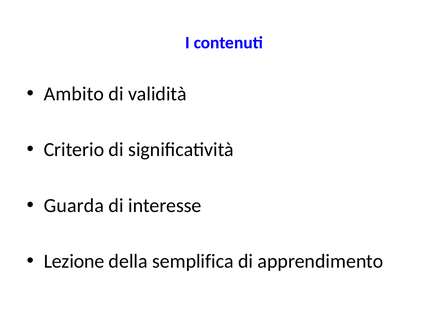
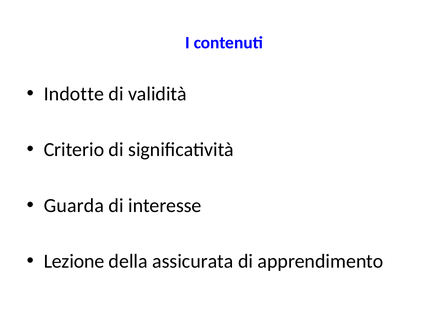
Ambito: Ambito -> Indotte
semplifica: semplifica -> assicurata
